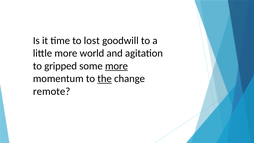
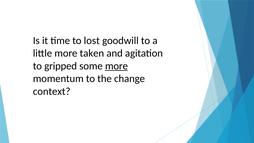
world: world -> taken
the underline: present -> none
remote: remote -> context
